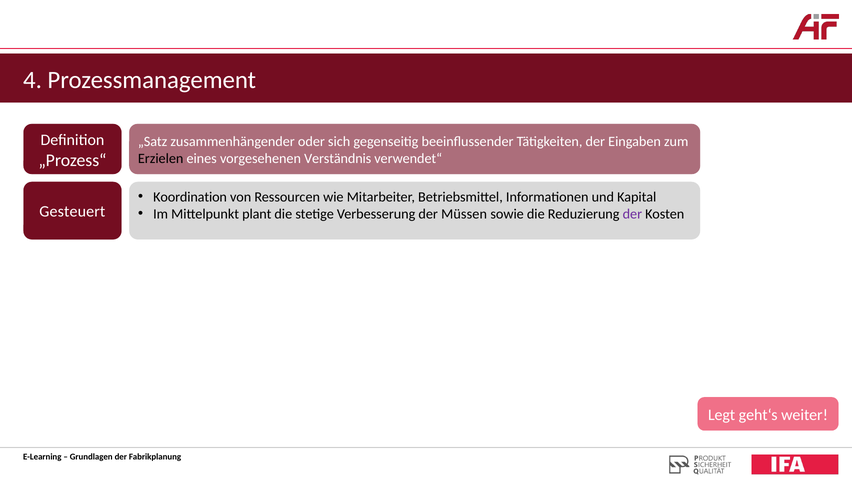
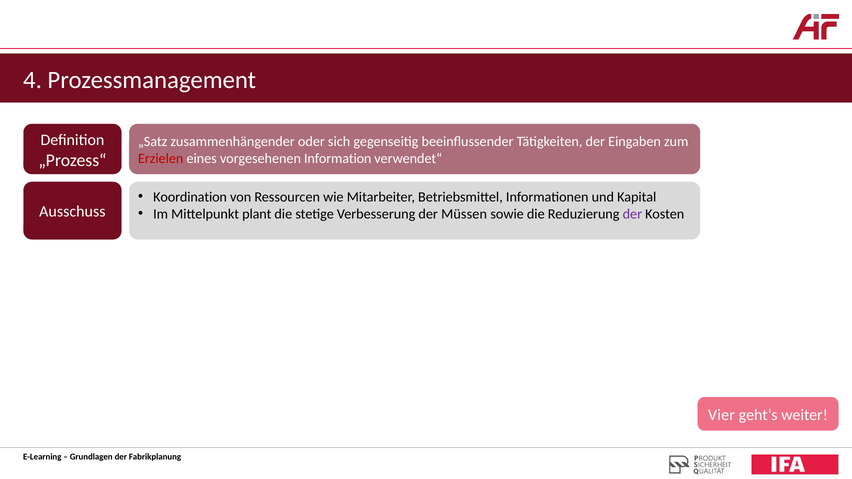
Erzielen colour: black -> red
Verständnis: Verständnis -> Information
Gesteuert: Gesteuert -> Ausschuss
Legt: Legt -> Vier
